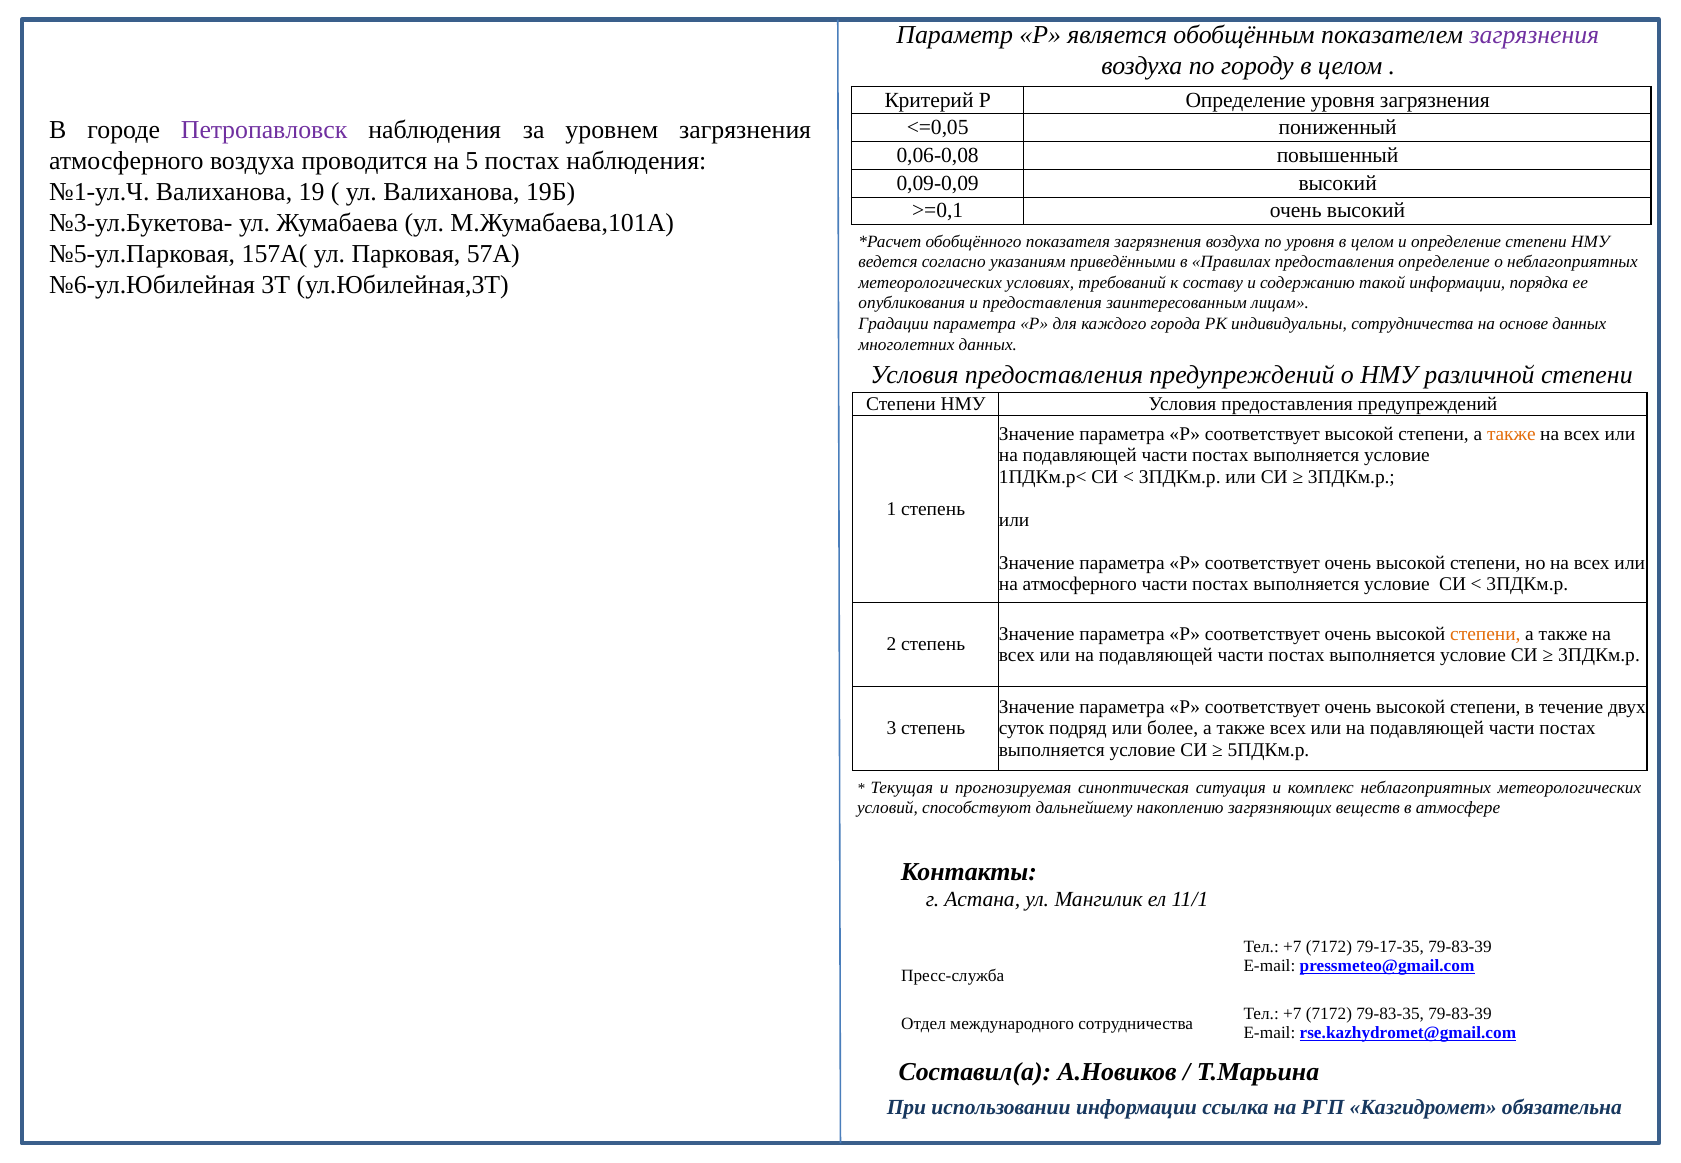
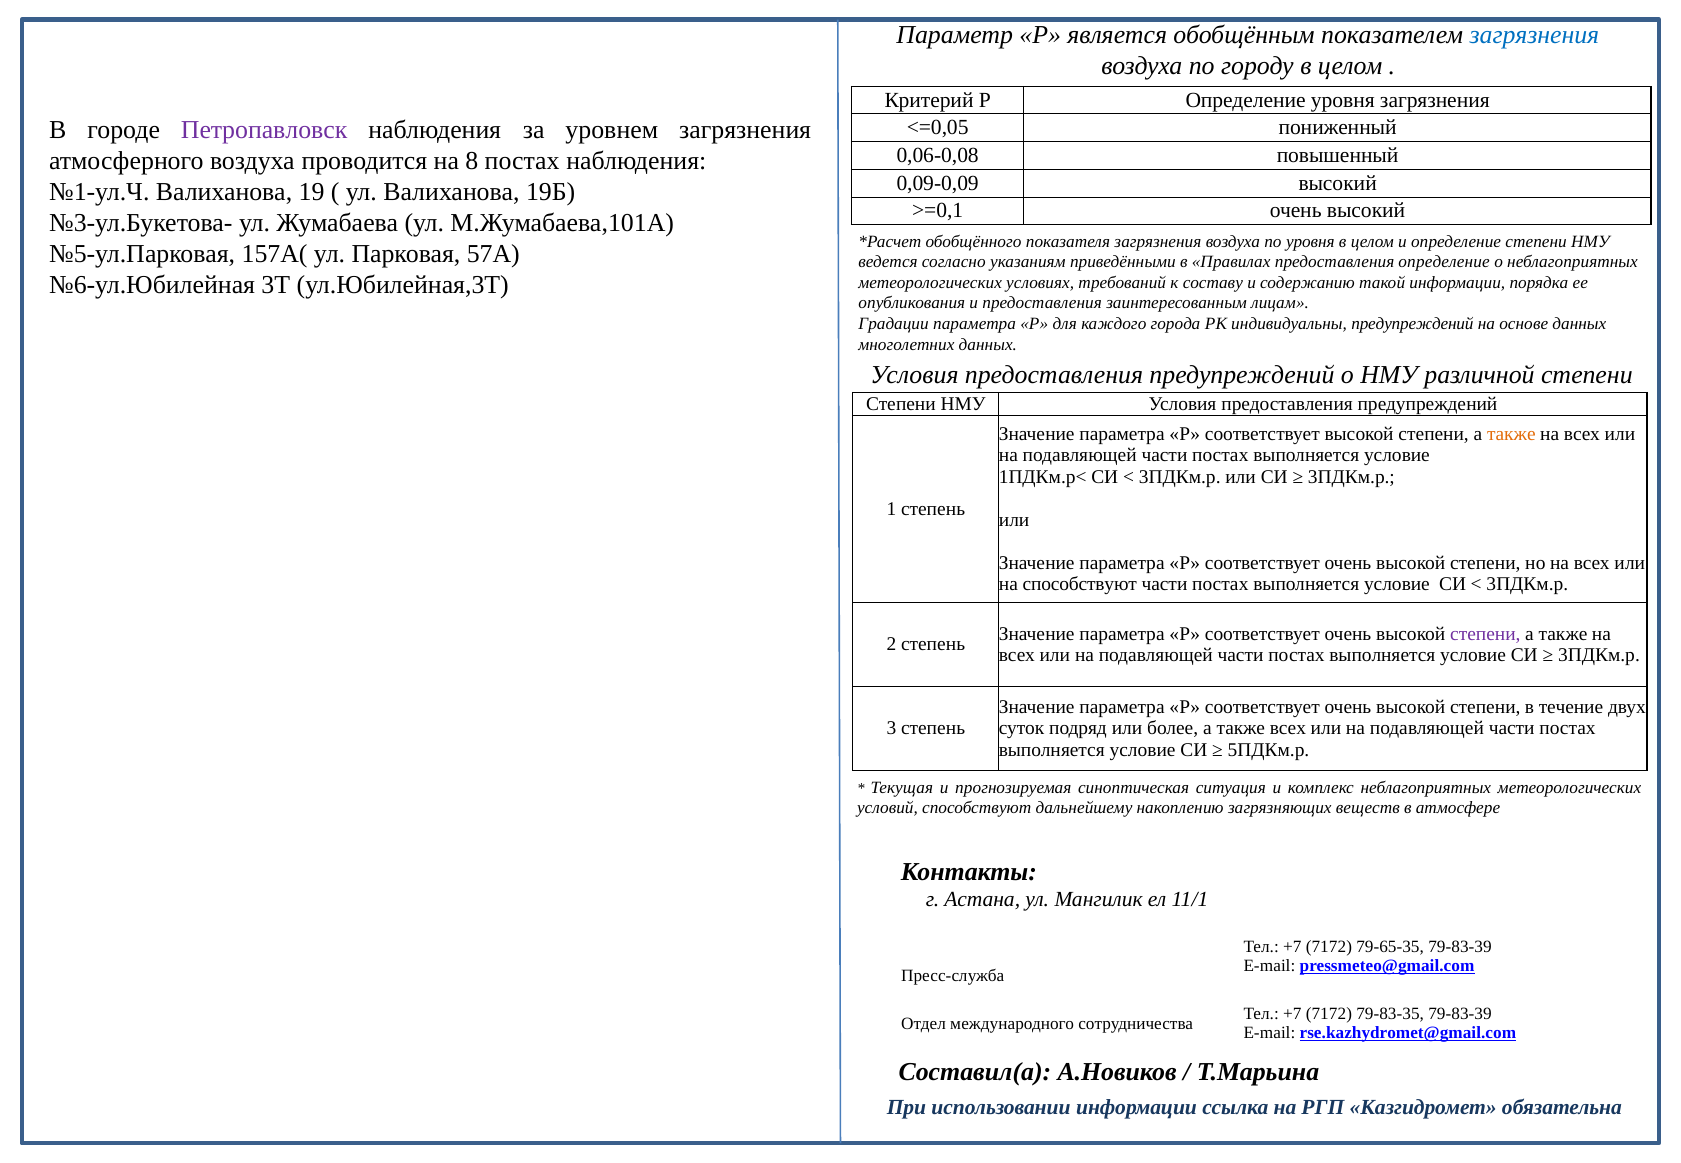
загрязнения at (1534, 35) colour: purple -> blue
5: 5 -> 8
индивидуальны сотрудничества: сотрудничества -> предупреждений
на атмосферного: атмосферного -> способствуют
степени at (1485, 634) colour: orange -> purple
79-17-35: 79-17-35 -> 79-65-35
